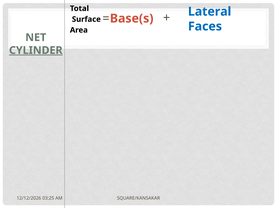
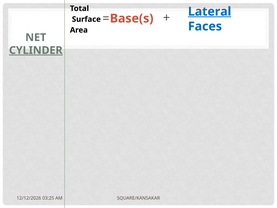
Lateral underline: none -> present
